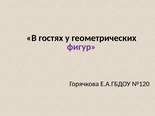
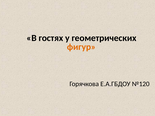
фигур colour: purple -> orange
